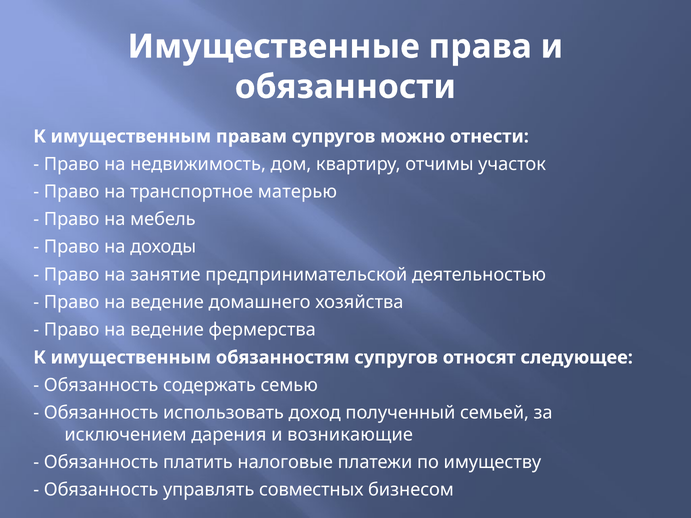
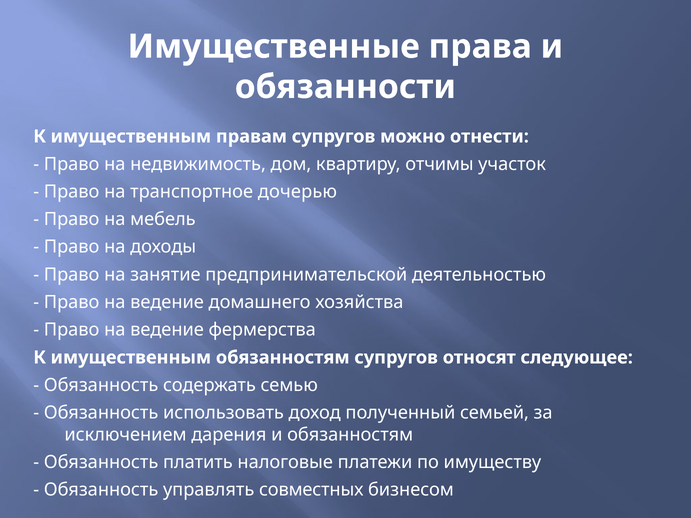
матерью: матерью -> дочерью
и возникающие: возникающие -> обязанностям
